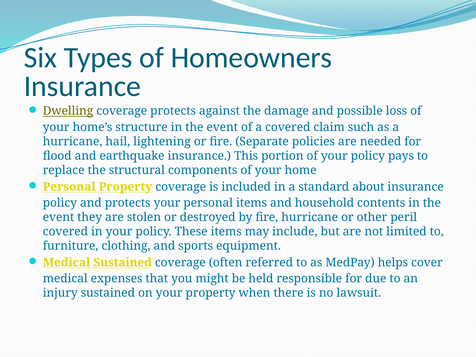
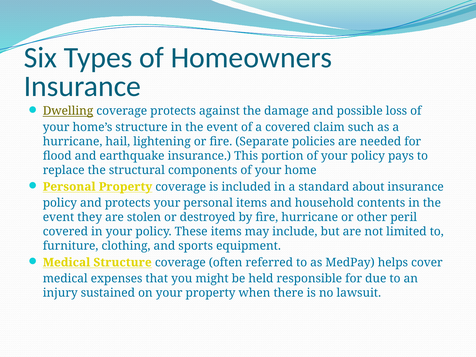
Medical Sustained: Sustained -> Structure
